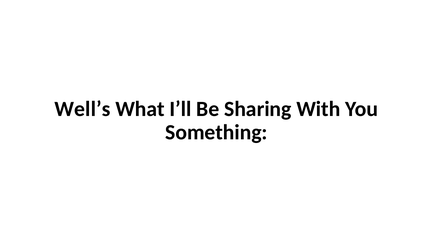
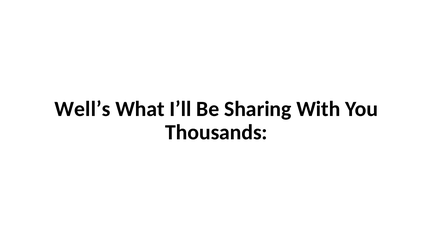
Something: Something -> Thousands
